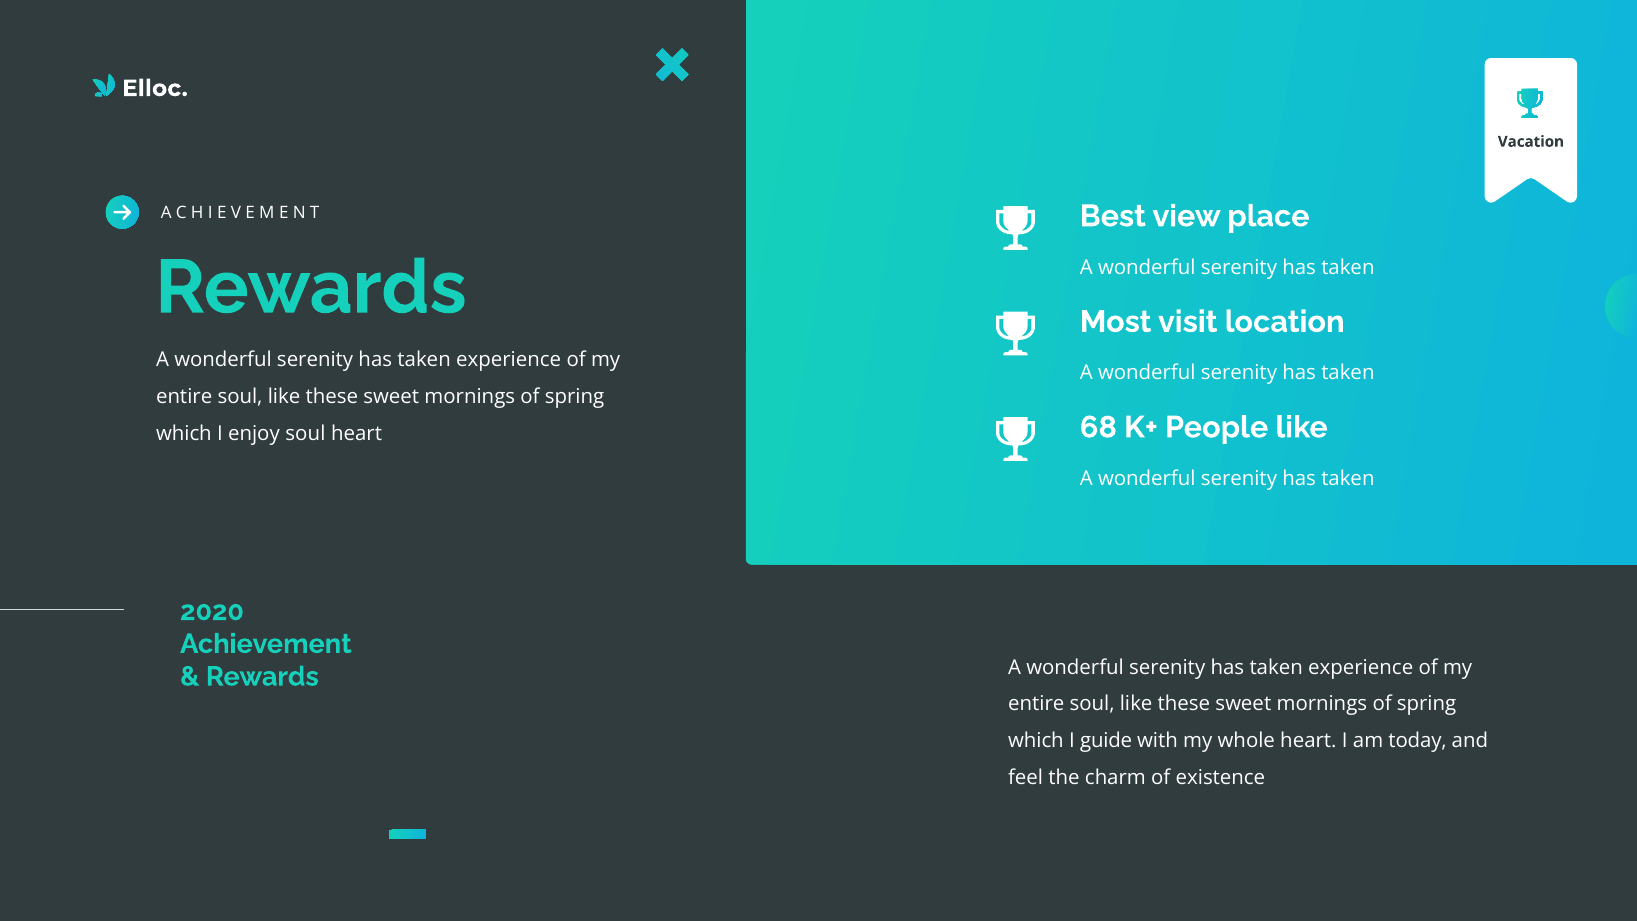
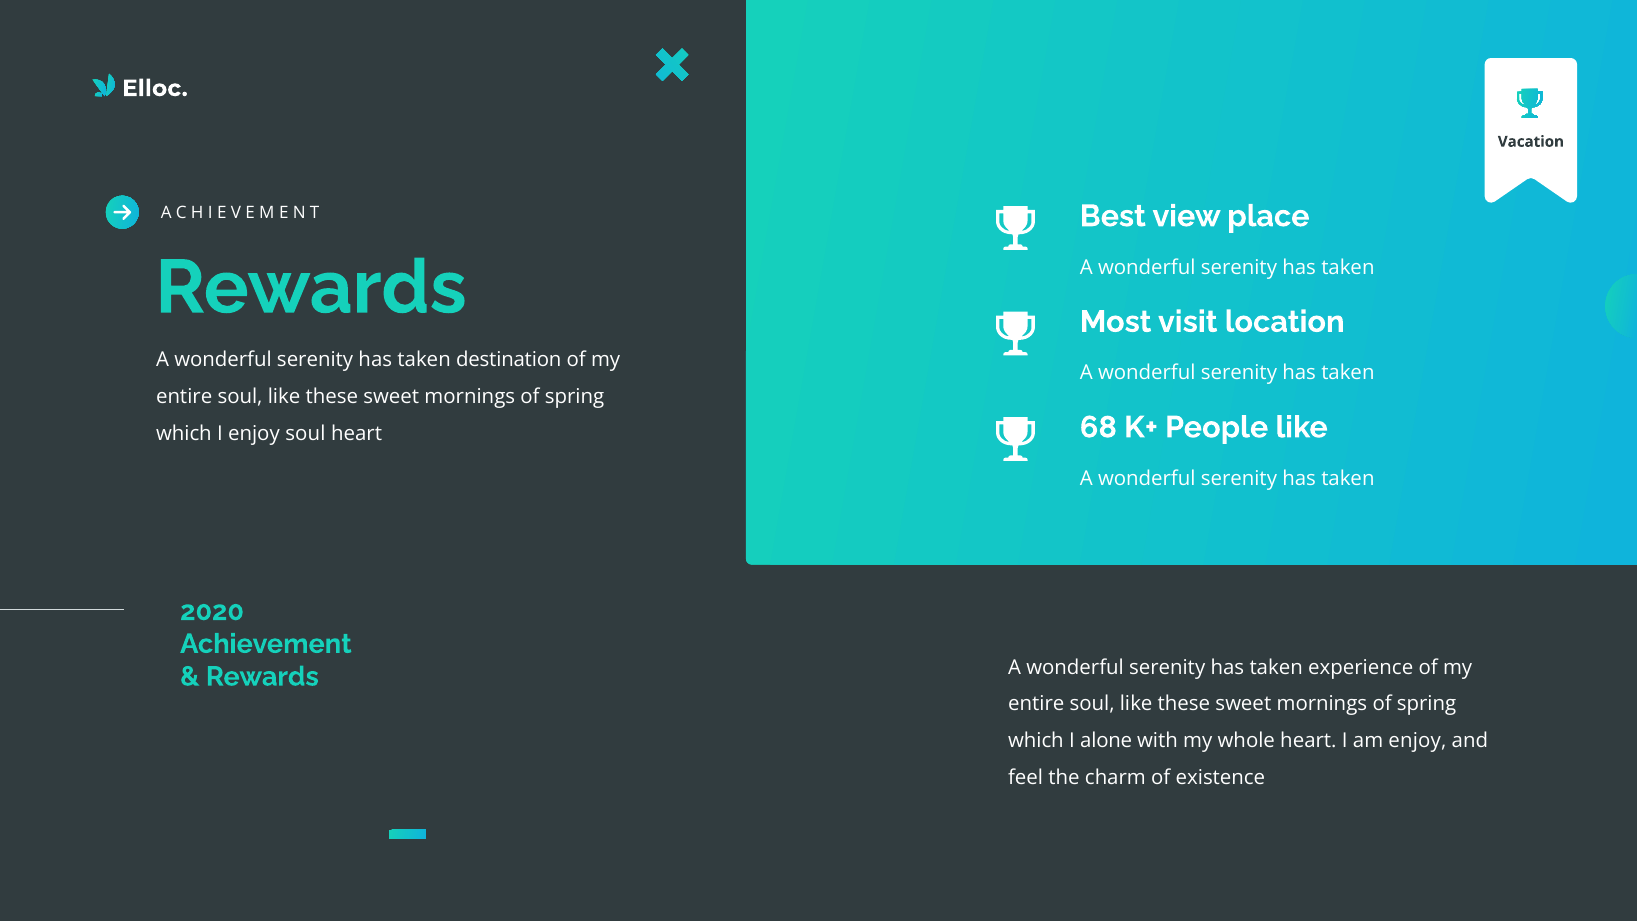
experience at (509, 360): experience -> destination
guide: guide -> alone
am today: today -> enjoy
